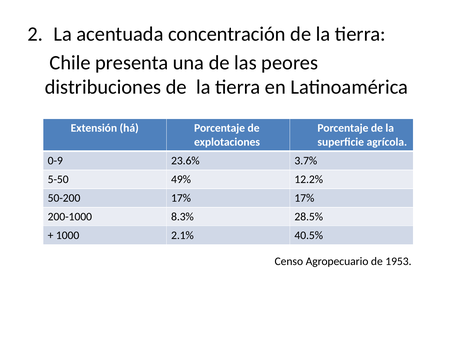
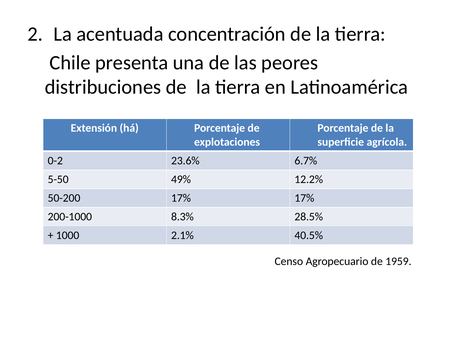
0-9: 0-9 -> 0-2
3.7%: 3.7% -> 6.7%
1953: 1953 -> 1959
